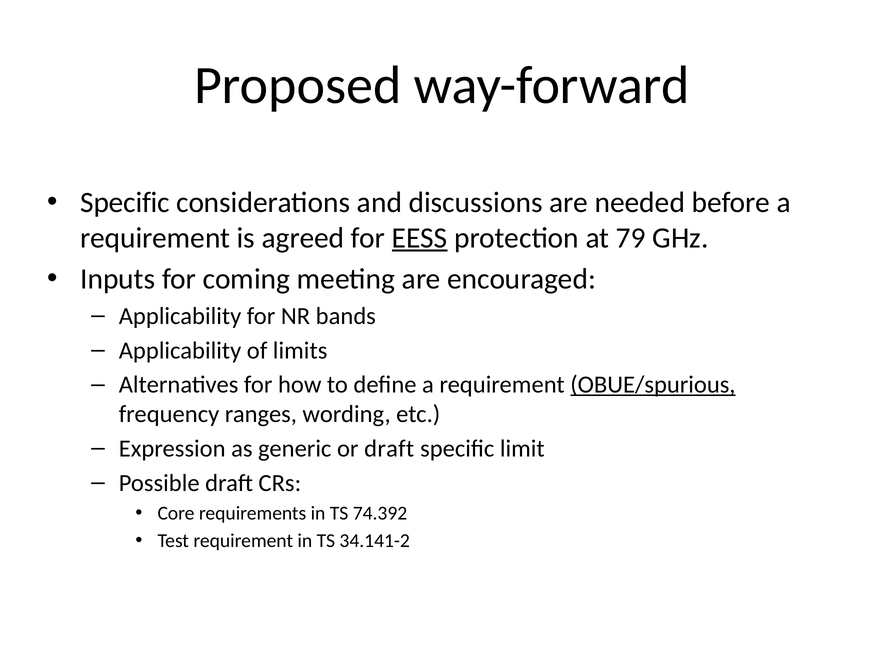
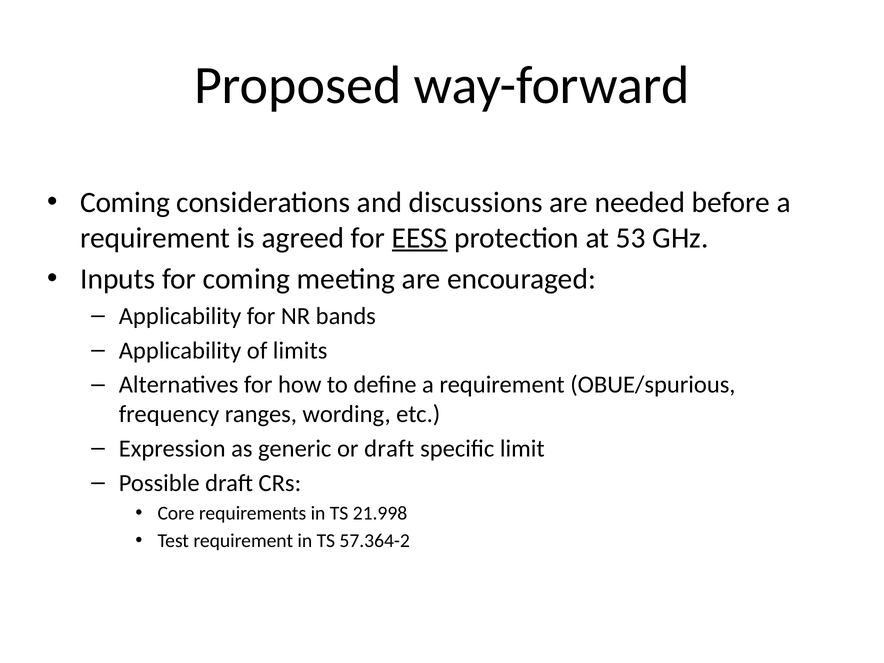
Specific at (125, 203): Specific -> Coming
79: 79 -> 53
OBUE/spurious underline: present -> none
74.392: 74.392 -> 21.998
34.141-2: 34.141-2 -> 57.364-2
